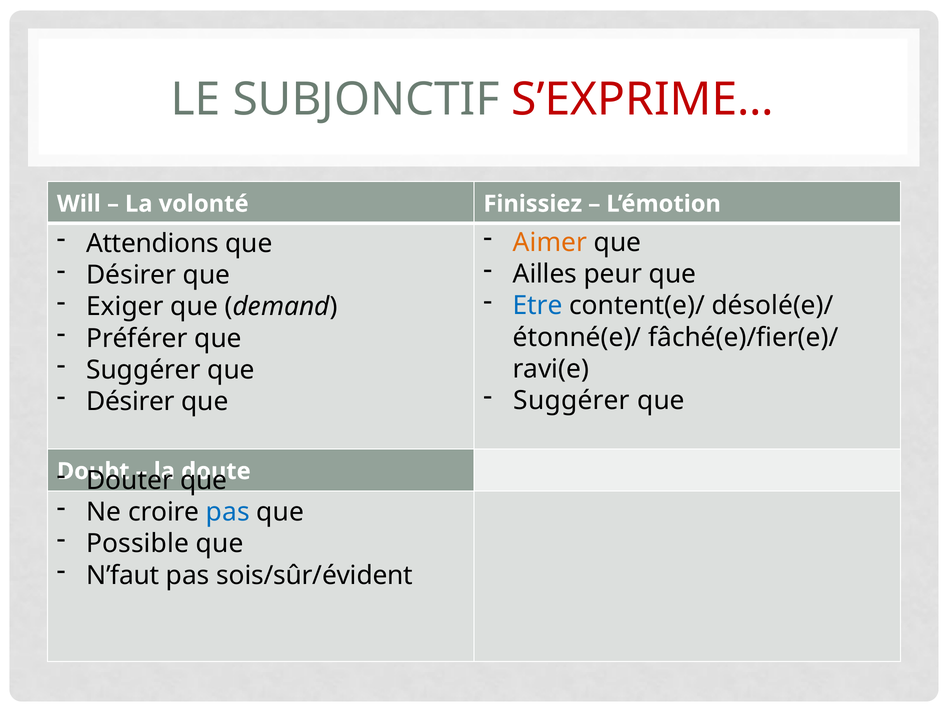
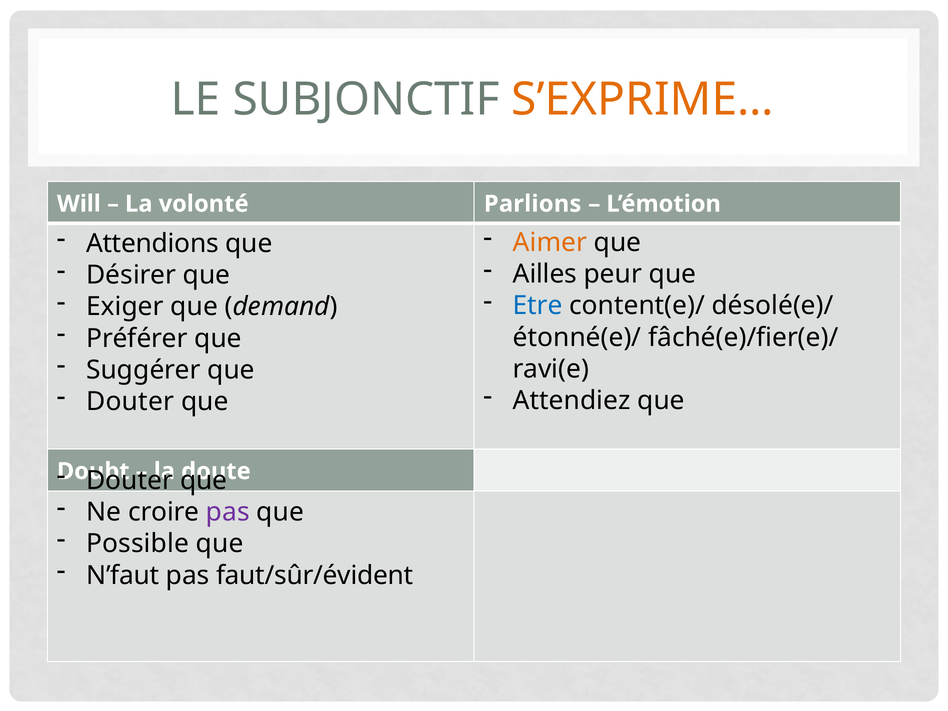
S’EXPRIME… colour: red -> orange
Finissiez: Finissiez -> Parlions
Suggérer at (572, 401): Suggérer -> Attendiez
Désirer at (130, 402): Désirer -> Douter
pas at (228, 512) colour: blue -> purple
sois/sûr/évident: sois/sûr/évident -> faut/sûr/évident
